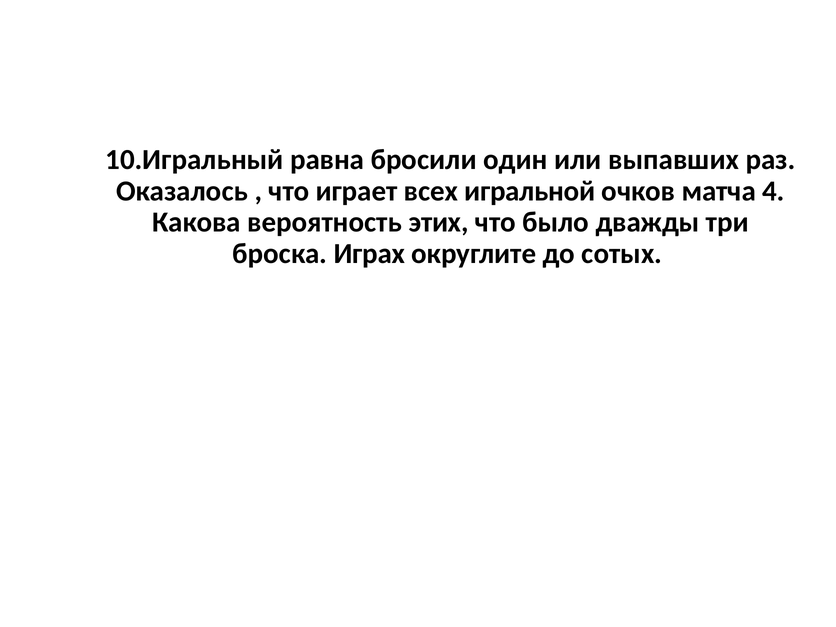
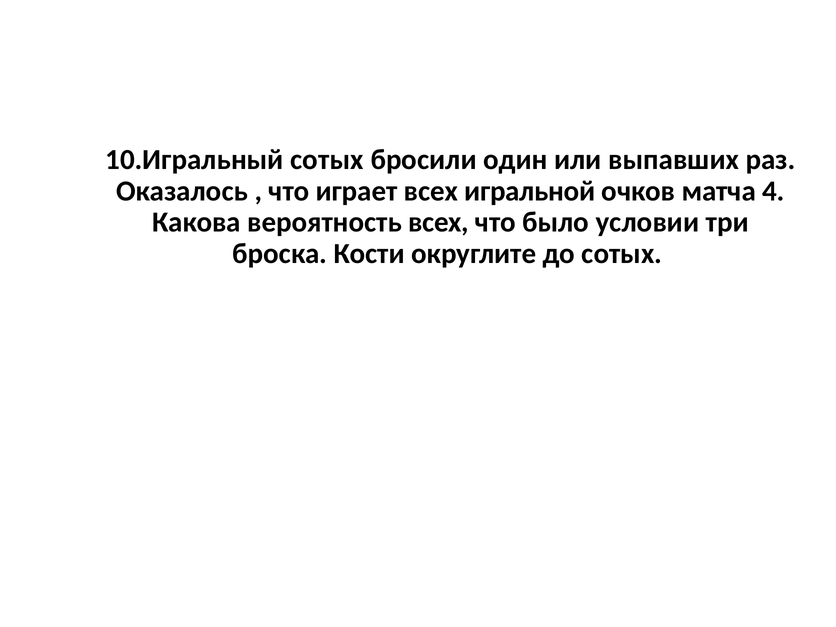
10.Игральный равна: равна -> сотых
вероятность этих: этих -> всех
дважды: дважды -> условии
Играх: Играх -> Кости
